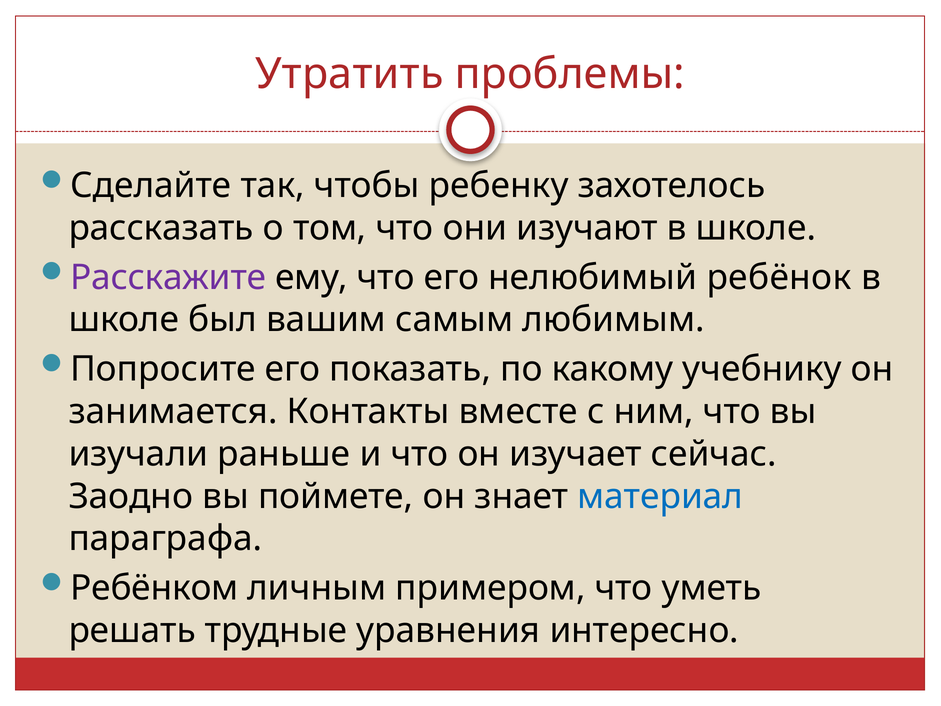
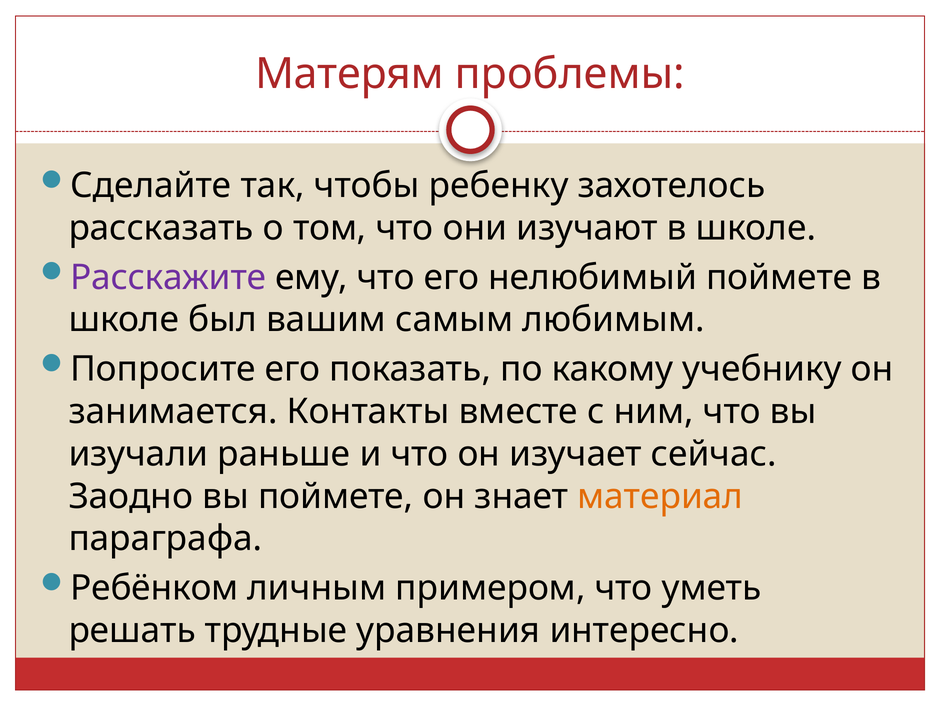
Утратить: Утратить -> Матерям
нелюбимый ребёнок: ребёнок -> поймете
материал colour: blue -> orange
